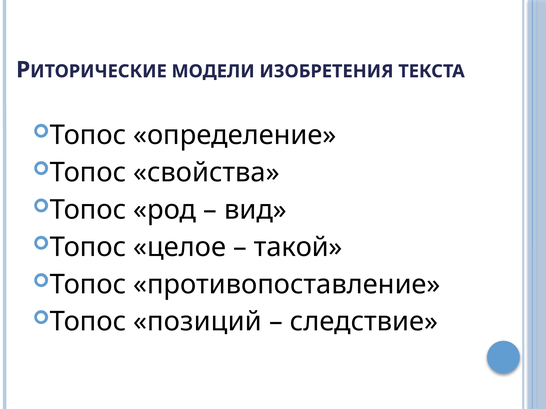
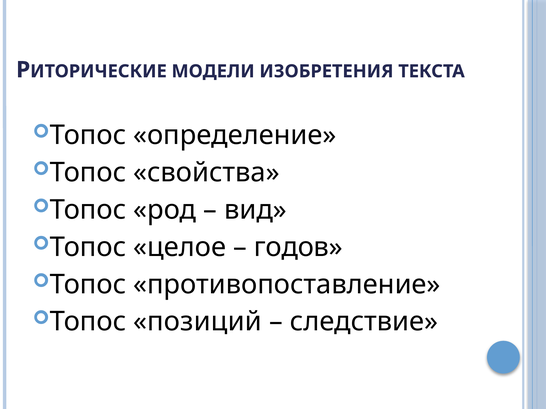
такой: такой -> годов
